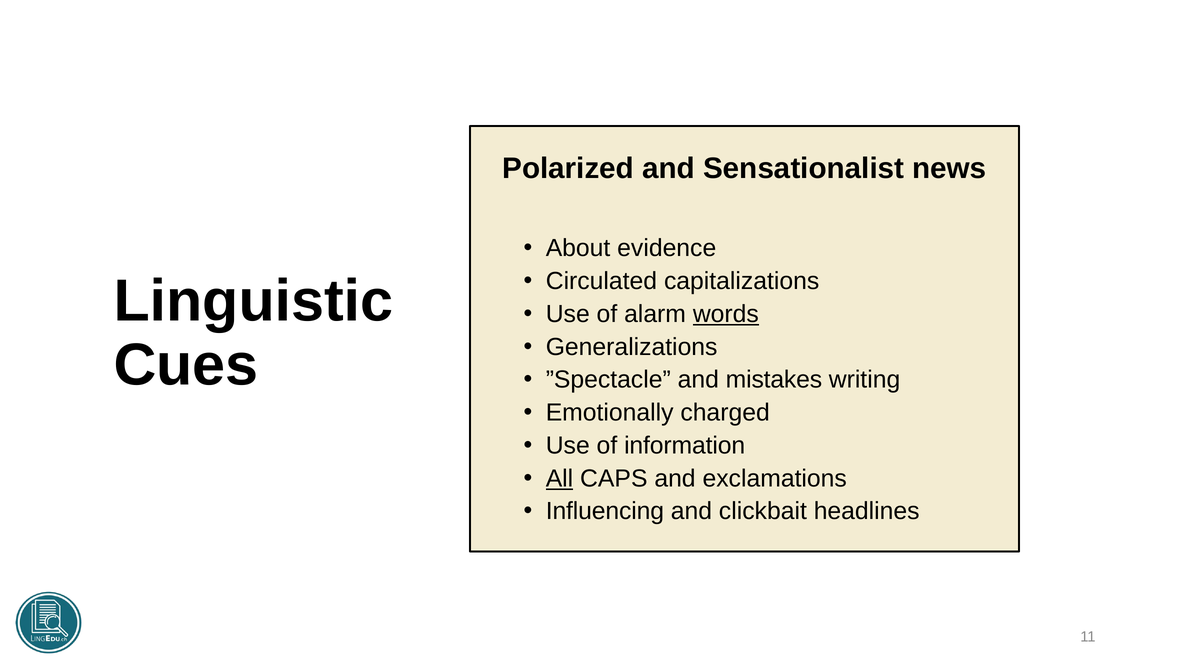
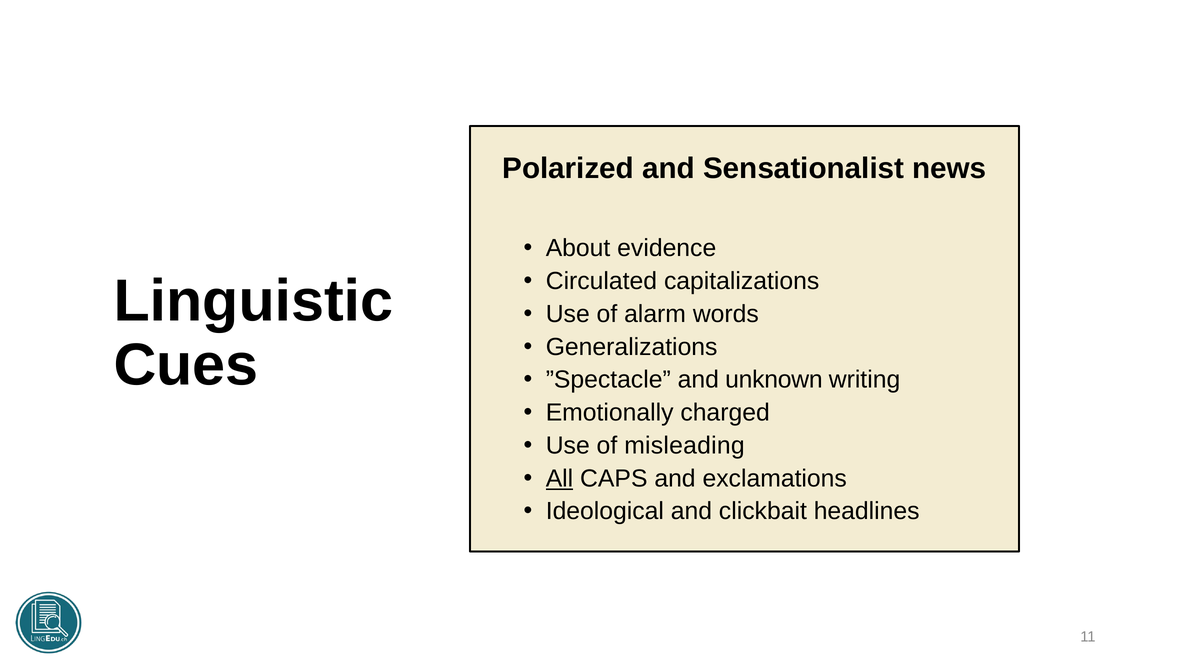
words underline: present -> none
mistakes: mistakes -> unknown
information: information -> misleading
Influencing: Influencing -> Ideological
